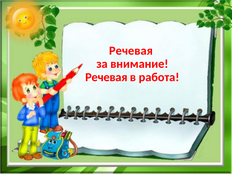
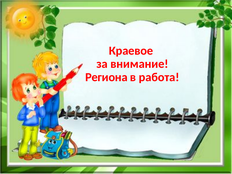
Речевая at (131, 51): Речевая -> Краевое
Речевая at (106, 77): Речевая -> Региона
